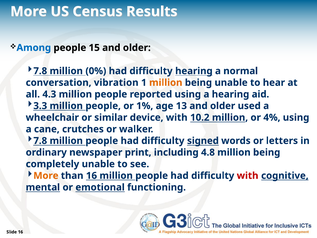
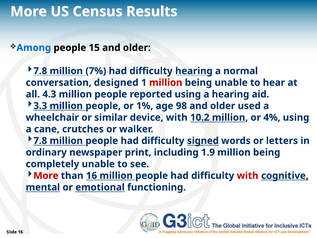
0%: 0% -> 7%
vibration: vibration -> designed
million at (166, 83) colour: orange -> red
13: 13 -> 98
4.8: 4.8 -> 1.9
More at (46, 175) colour: orange -> red
